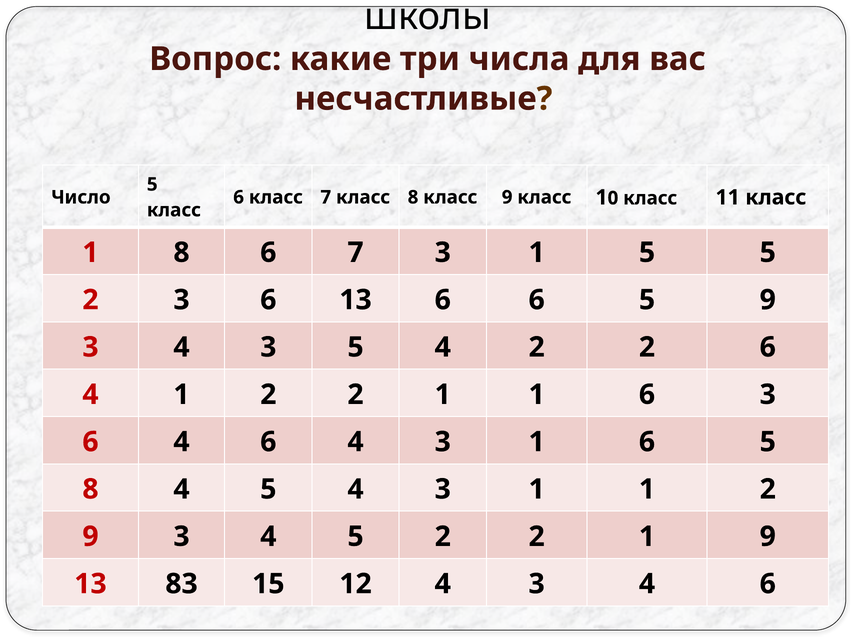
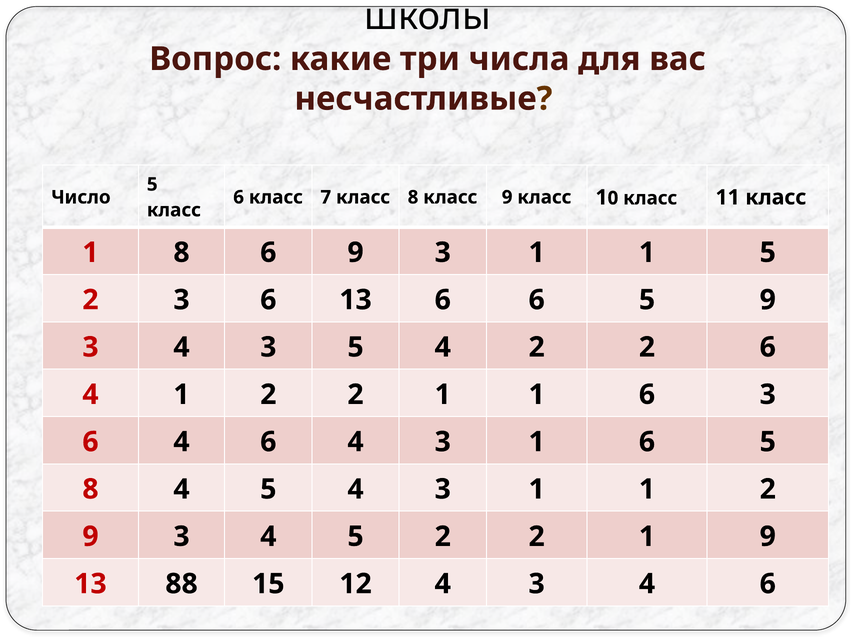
6 7: 7 -> 9
5 at (647, 253): 5 -> 1
83: 83 -> 88
